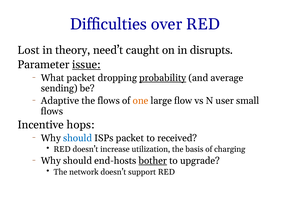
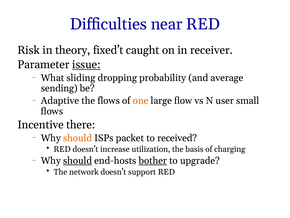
over: over -> near
Lost: Lost -> Risk
need’t: need’t -> fixed’t
disrupts: disrupts -> receiver
What packet: packet -> sliding
probability underline: present -> none
hops: hops -> there
should at (78, 138) colour: blue -> orange
should at (78, 160) underline: none -> present
